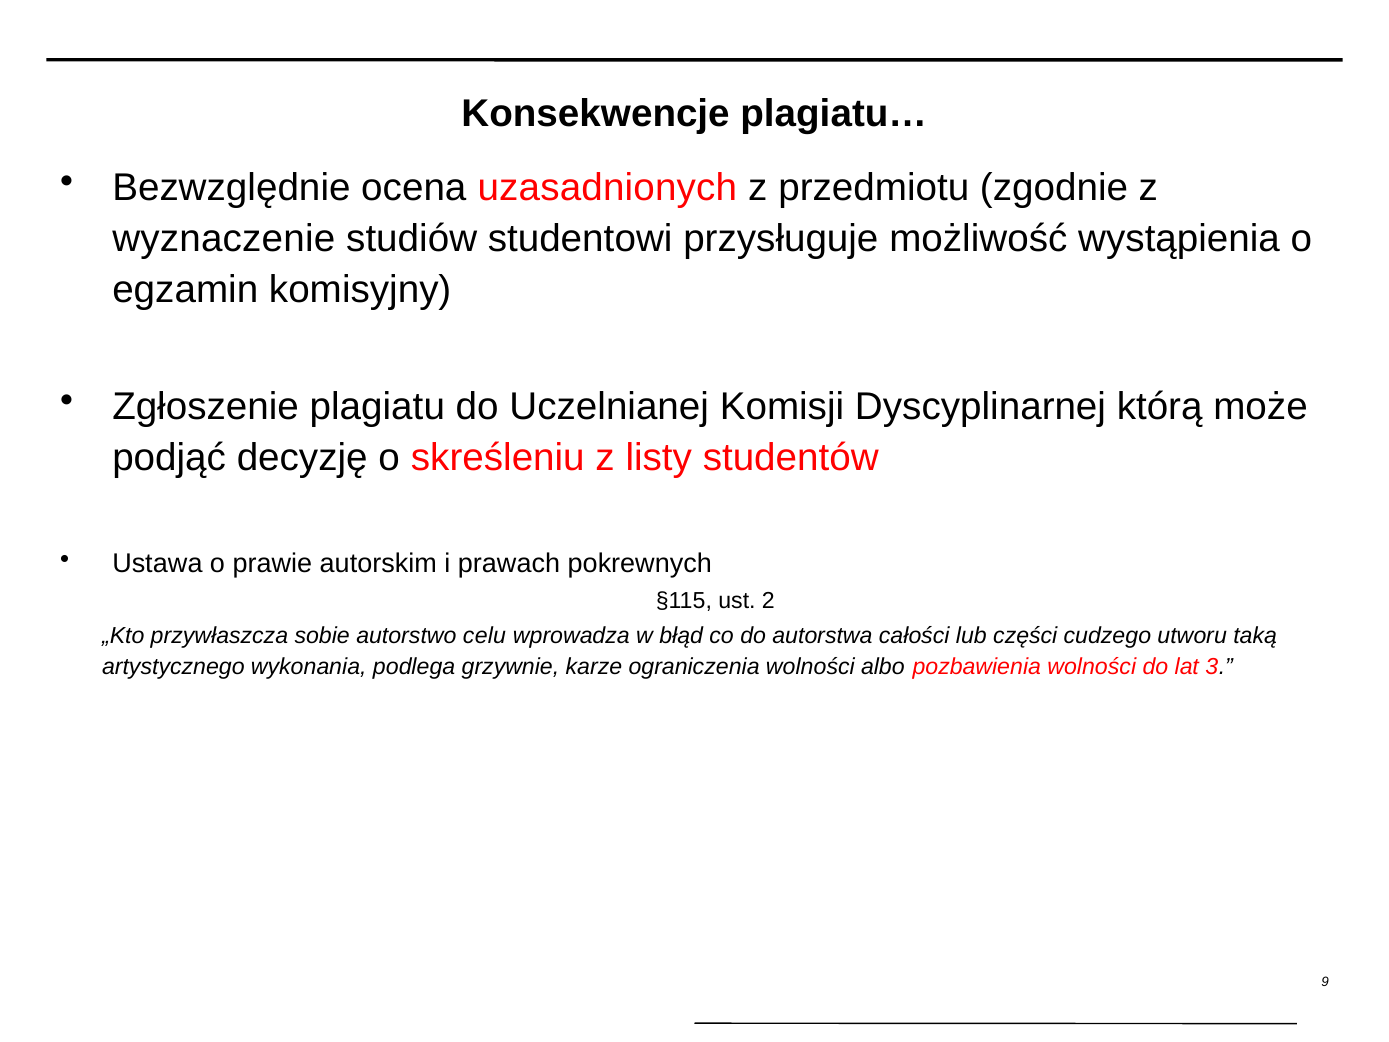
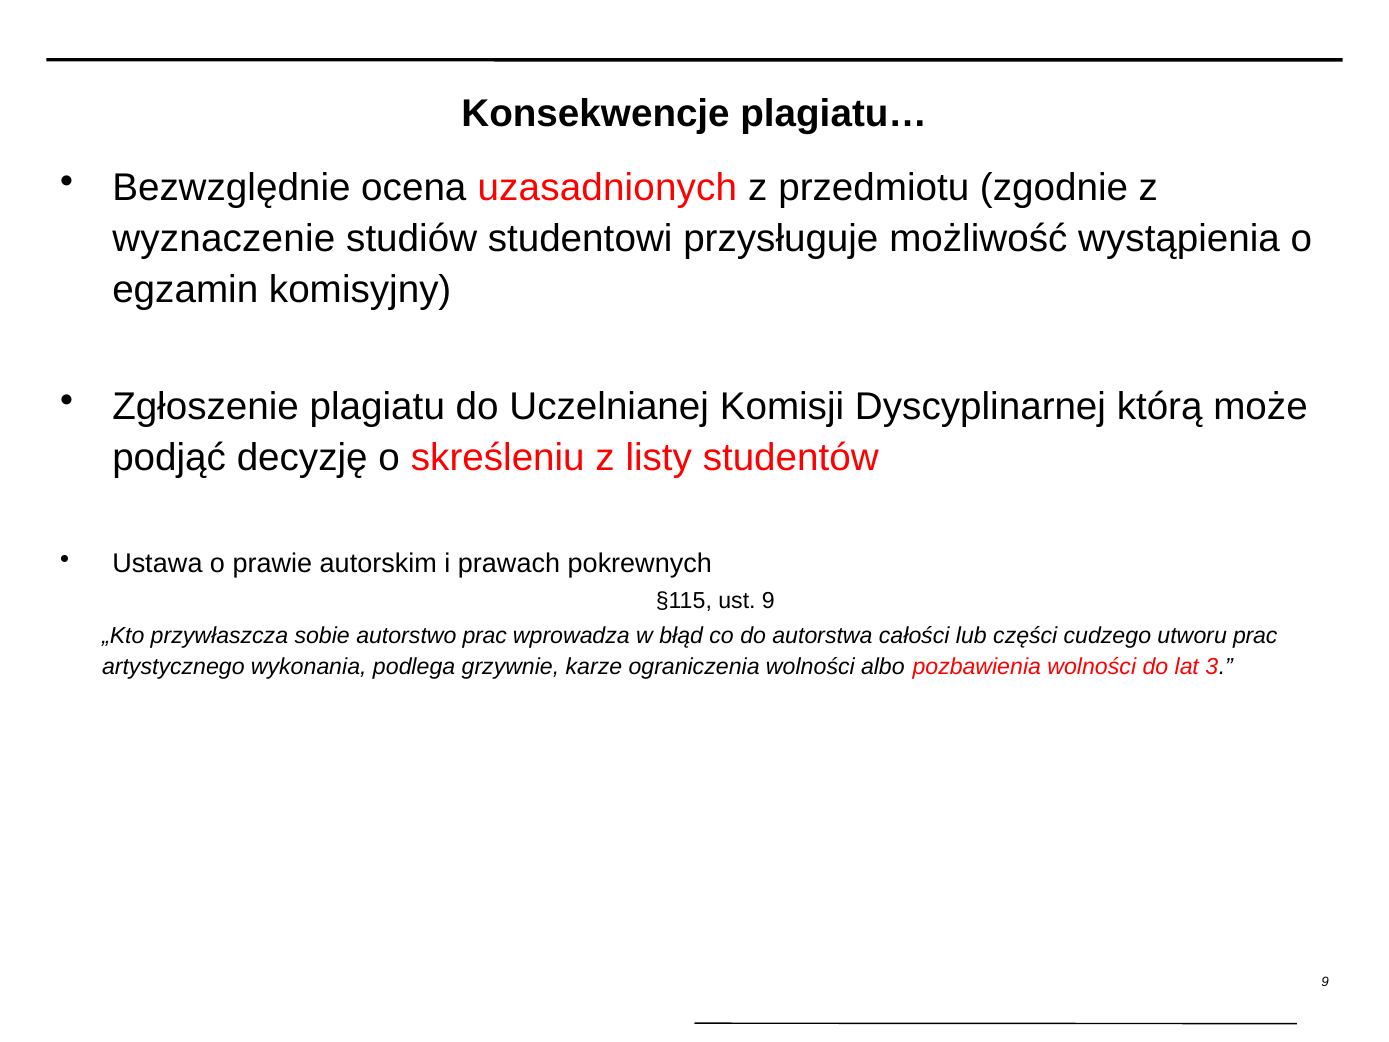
ust 2: 2 -> 9
autorstwo celu: celu -> prac
utworu taką: taką -> prac
